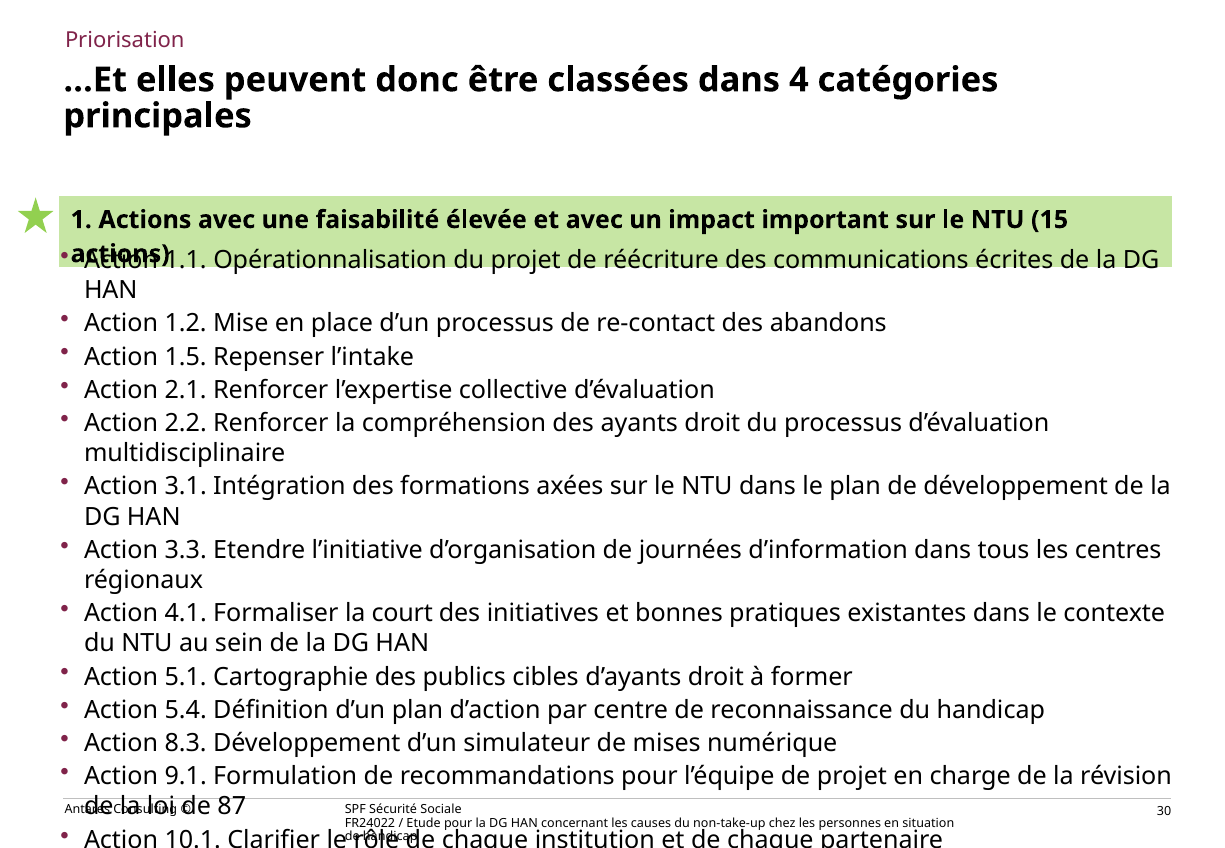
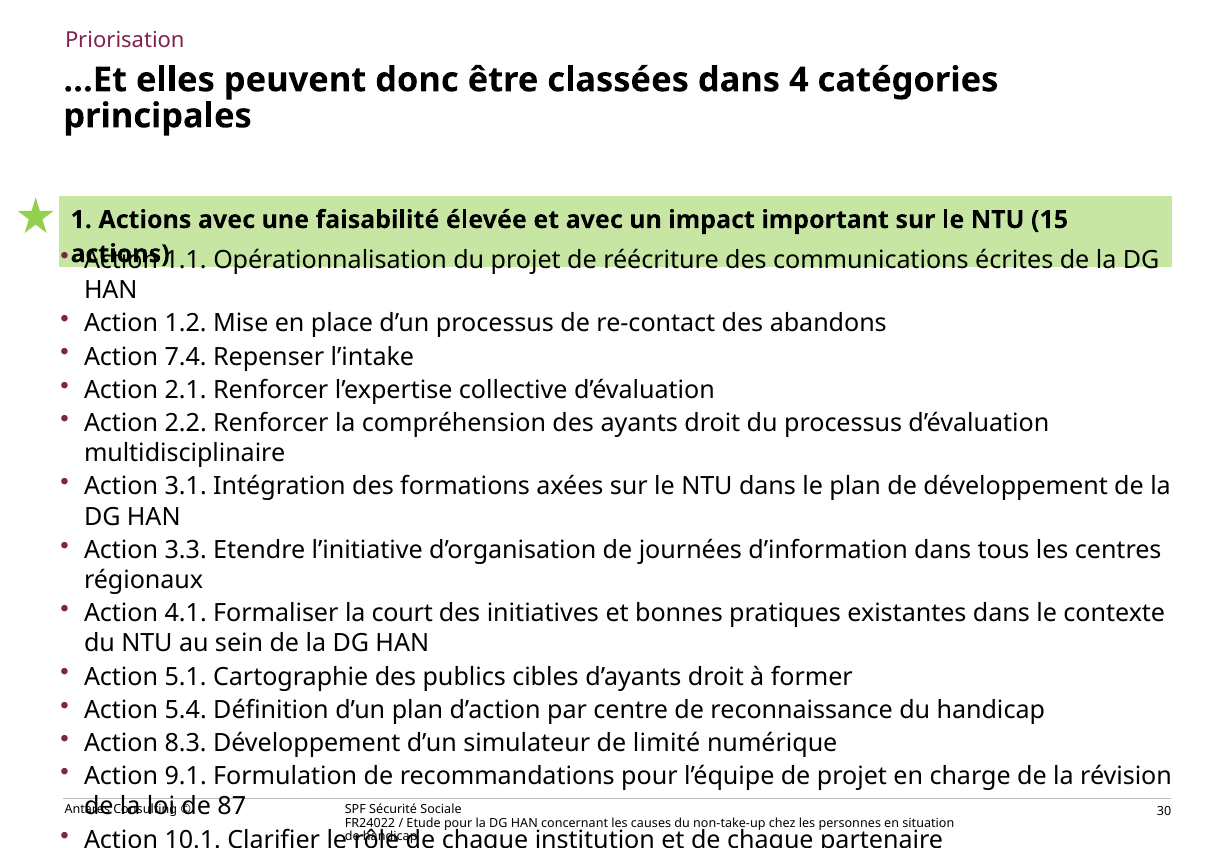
1.5: 1.5 -> 7.4
mises: mises -> limité
